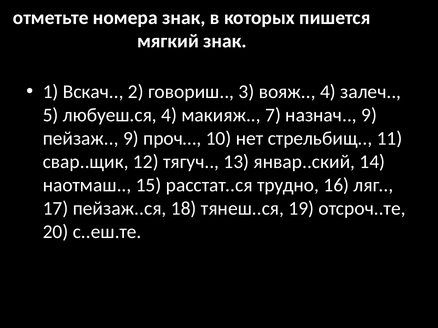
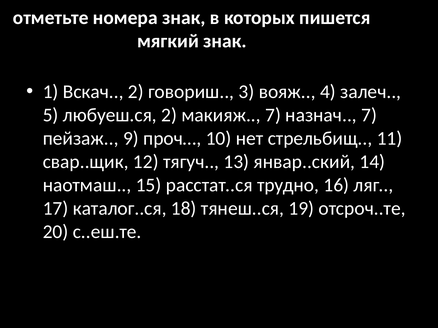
любуеш.ся 4: 4 -> 2
назнач 9: 9 -> 7
пейзаж..ся: пейзаж..ся -> каталог..ся
